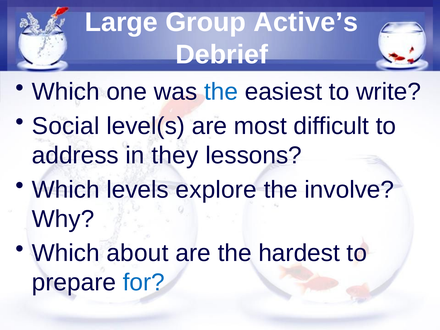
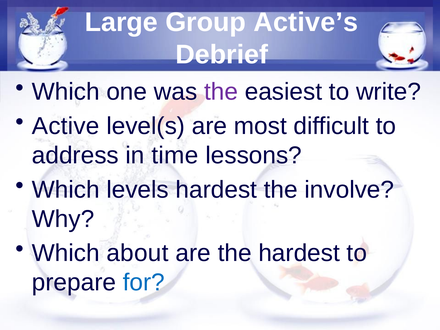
the at (221, 92) colour: blue -> purple
Social: Social -> Active
they: they -> time
levels explore: explore -> hardest
